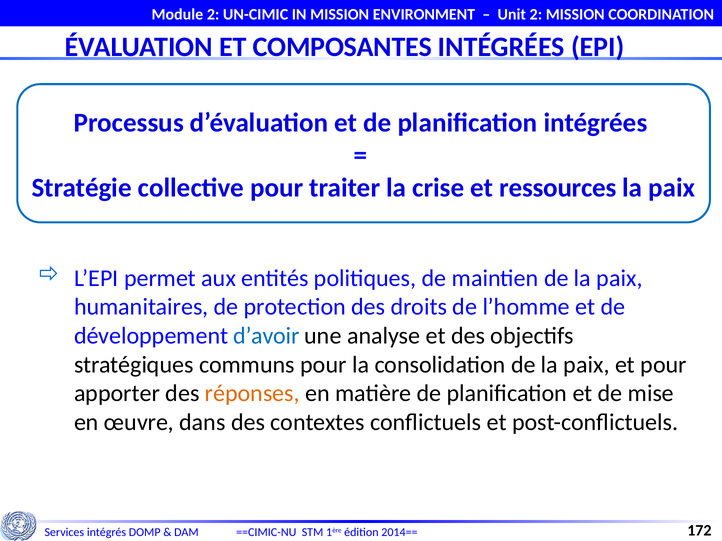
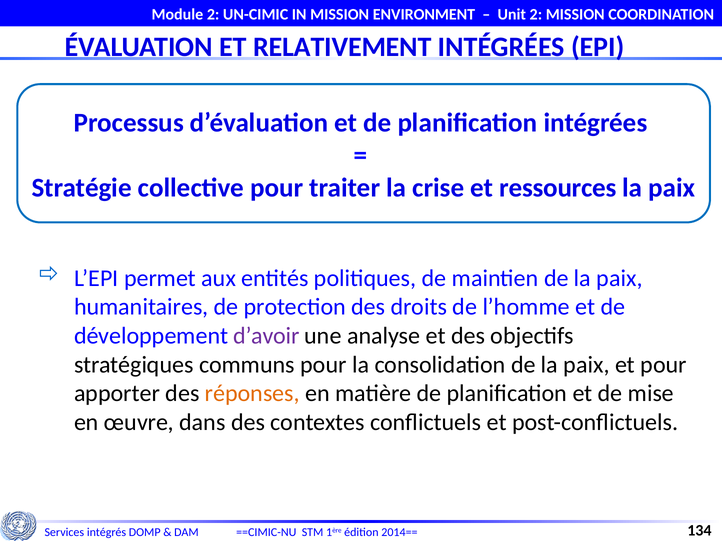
COMPOSANTES: COMPOSANTES -> RELATIVEMENT
d’avoir colour: blue -> purple
172: 172 -> 134
